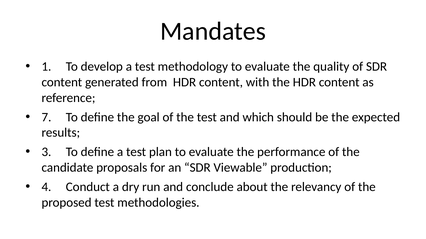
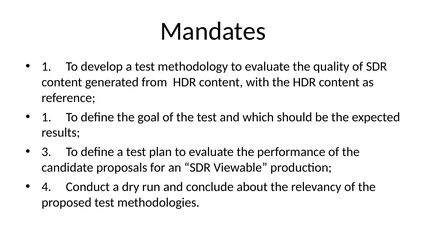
7 at (46, 117): 7 -> 1
